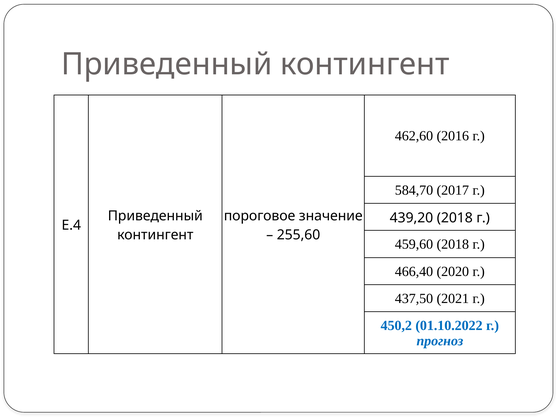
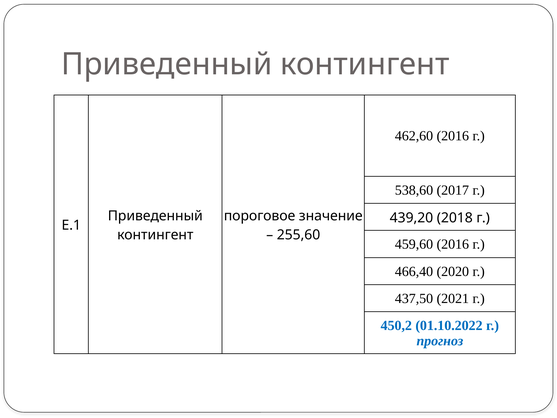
584,70: 584,70 -> 538,60
Е.4: Е.4 -> Е.1
459,60 2018: 2018 -> 2016
